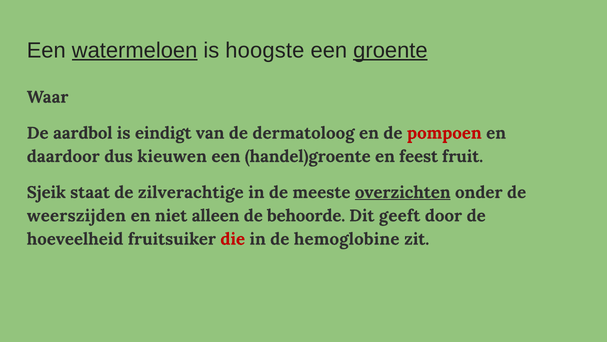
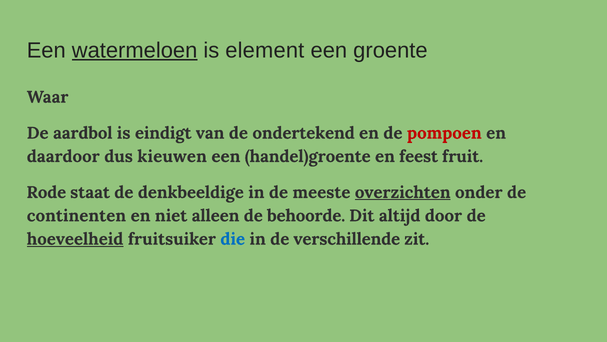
hoogste: hoogste -> element
groente underline: present -> none
dermatoloog: dermatoloog -> ondertekend
Sjeik: Sjeik -> Rode
zilverachtige: zilverachtige -> denkbeeldige
weerszijden: weerszijden -> continenten
geeft: geeft -> altijd
hoeveelheid underline: none -> present
die colour: red -> blue
hemoglobine: hemoglobine -> verschillende
